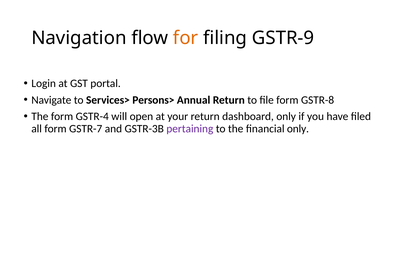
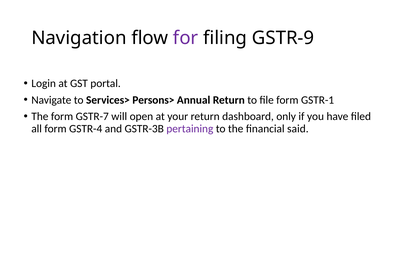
for colour: orange -> purple
GSTR-8: GSTR-8 -> GSTR-1
GSTR-4: GSTR-4 -> GSTR-7
GSTR-7: GSTR-7 -> GSTR-4
financial only: only -> said
